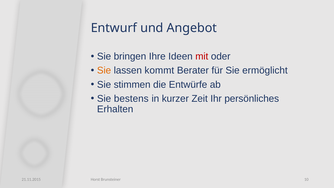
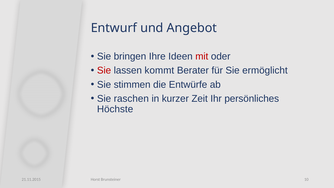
Sie at (104, 70) colour: orange -> red
bestens: bestens -> raschen
Erhalten: Erhalten -> Höchste
